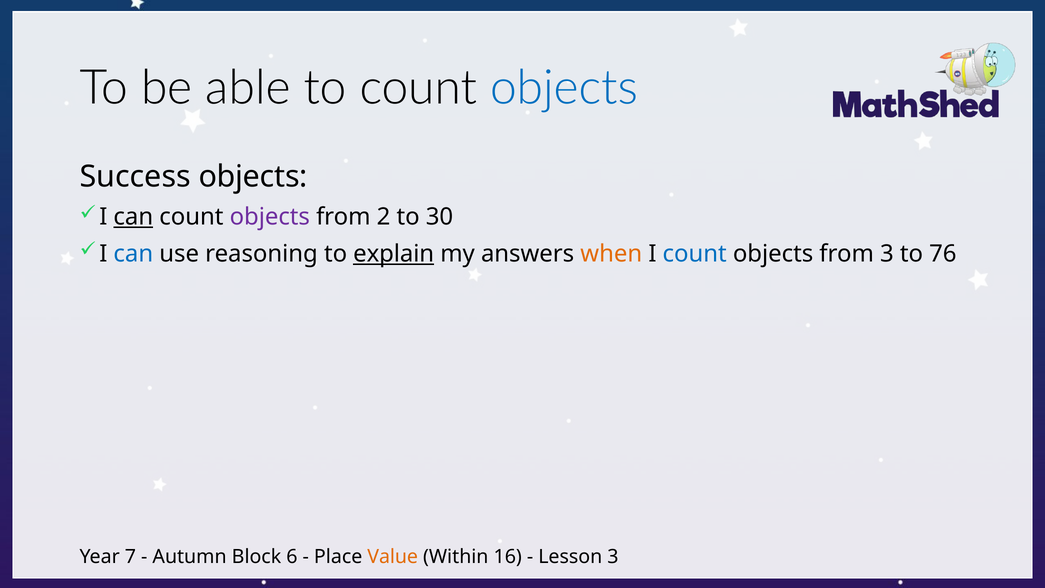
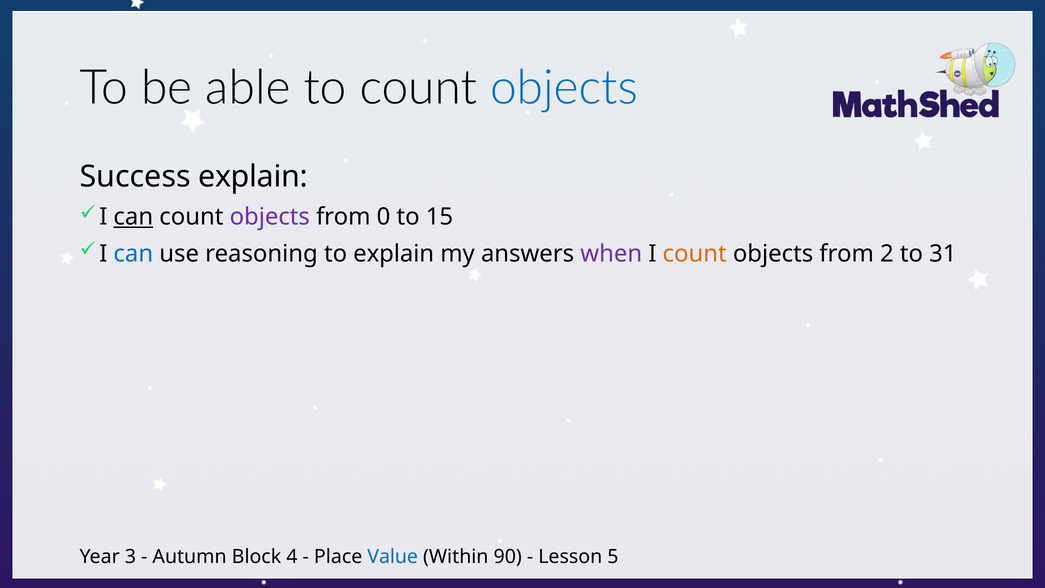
Success objects: objects -> explain
2: 2 -> 0
30: 30 -> 15
explain at (394, 254) underline: present -> none
when colour: orange -> purple
count at (695, 254) colour: blue -> orange
from 3: 3 -> 2
76: 76 -> 31
7: 7 -> 3
6: 6 -> 4
Value colour: orange -> blue
16: 16 -> 90
Lesson 3: 3 -> 5
